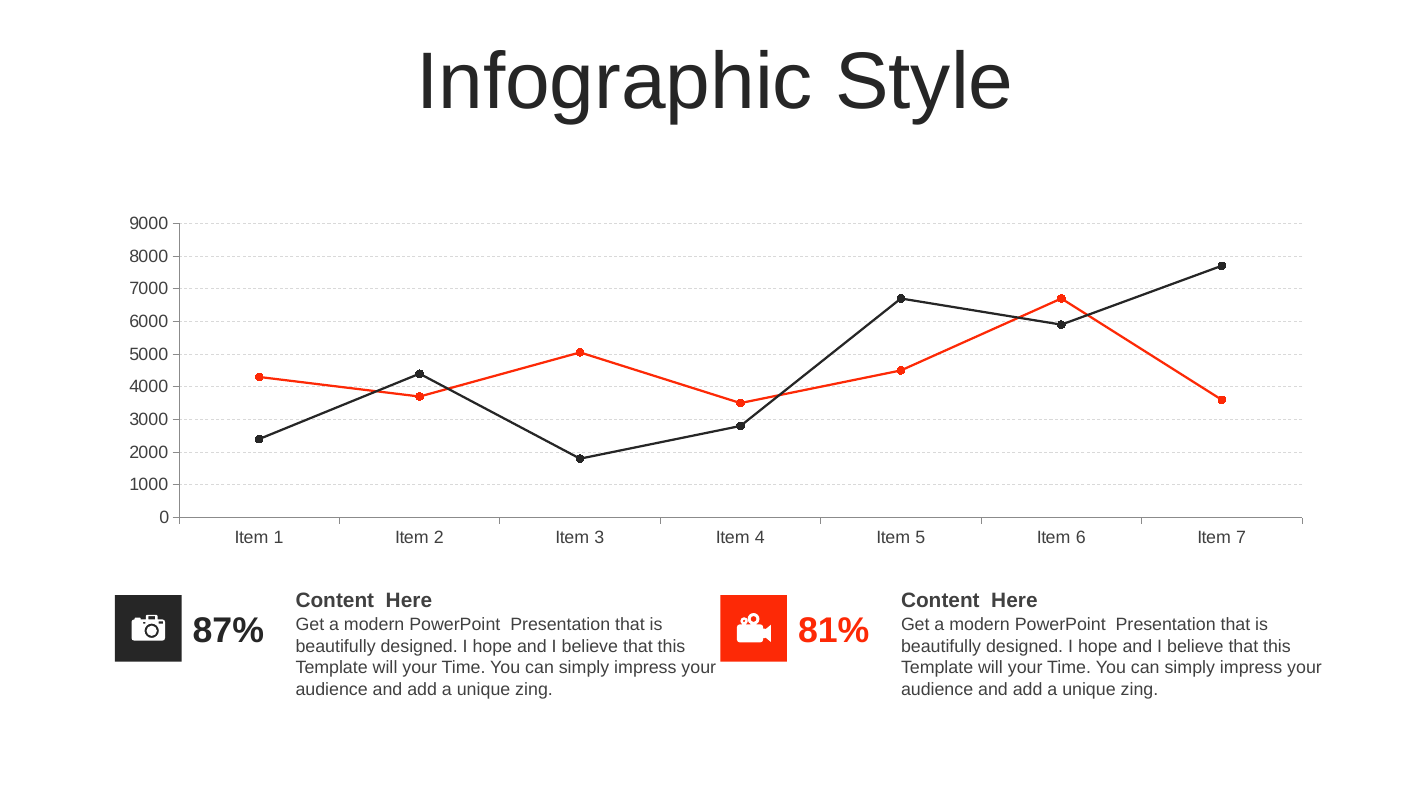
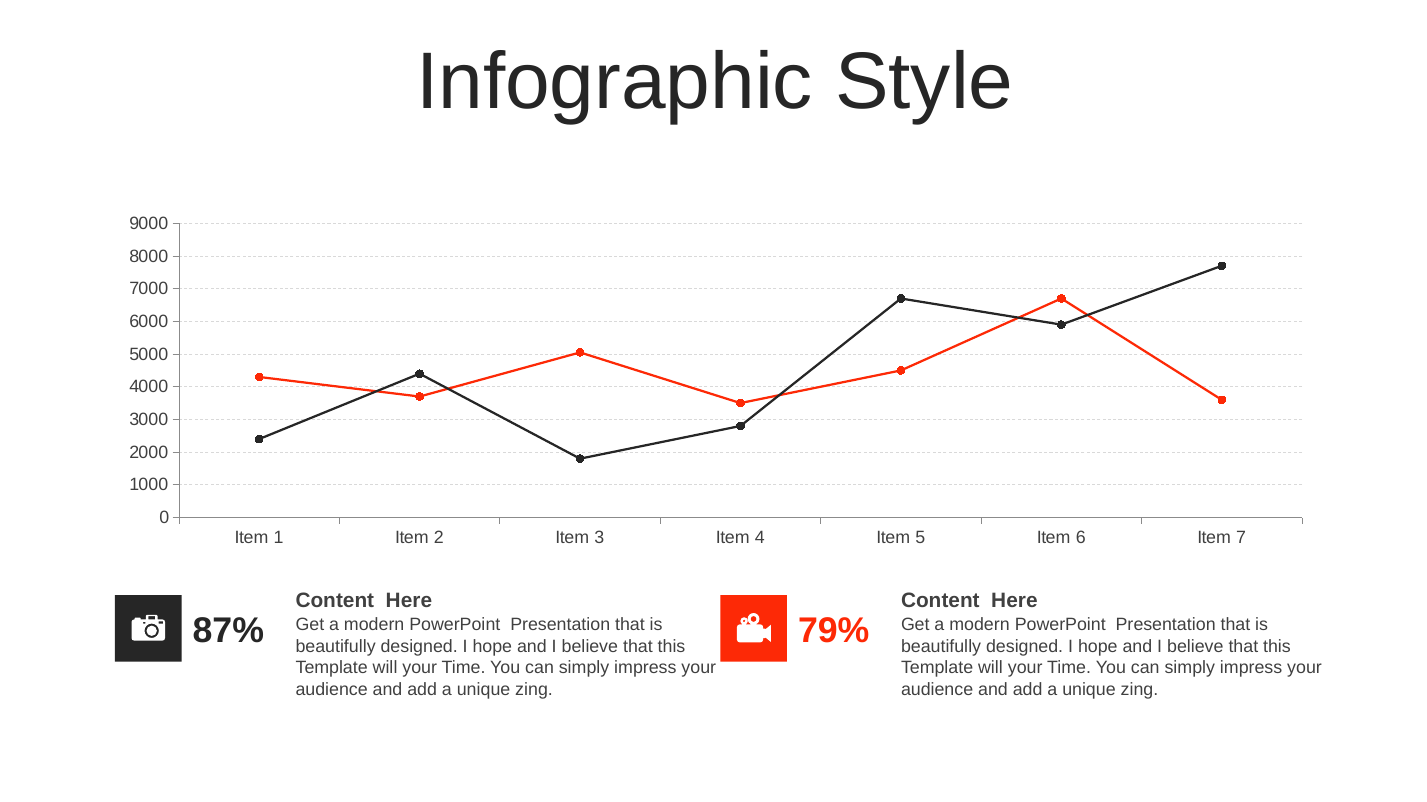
81%: 81% -> 79%
